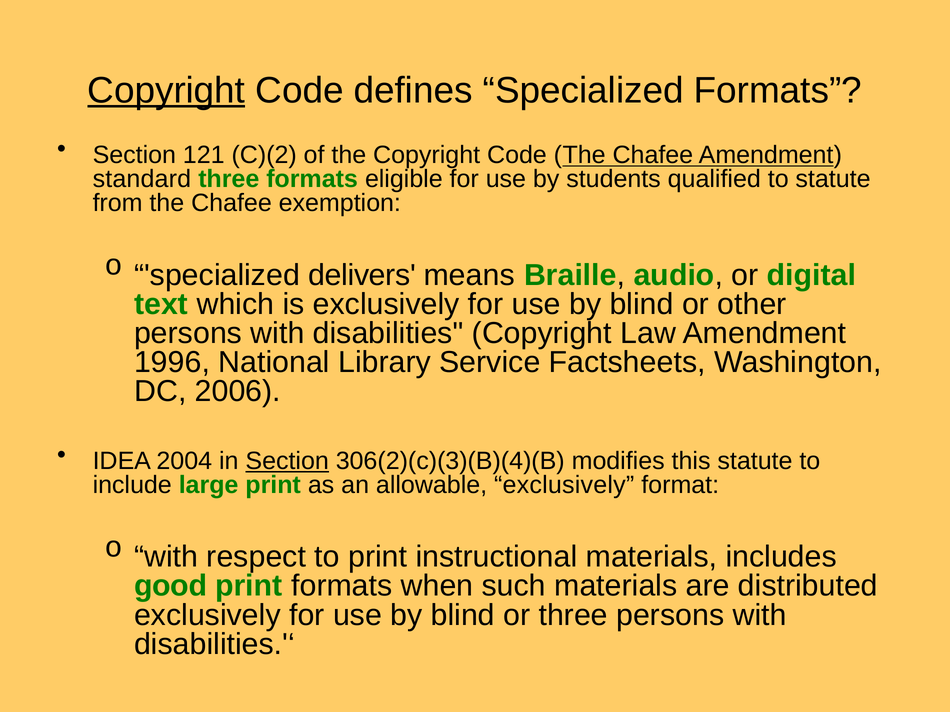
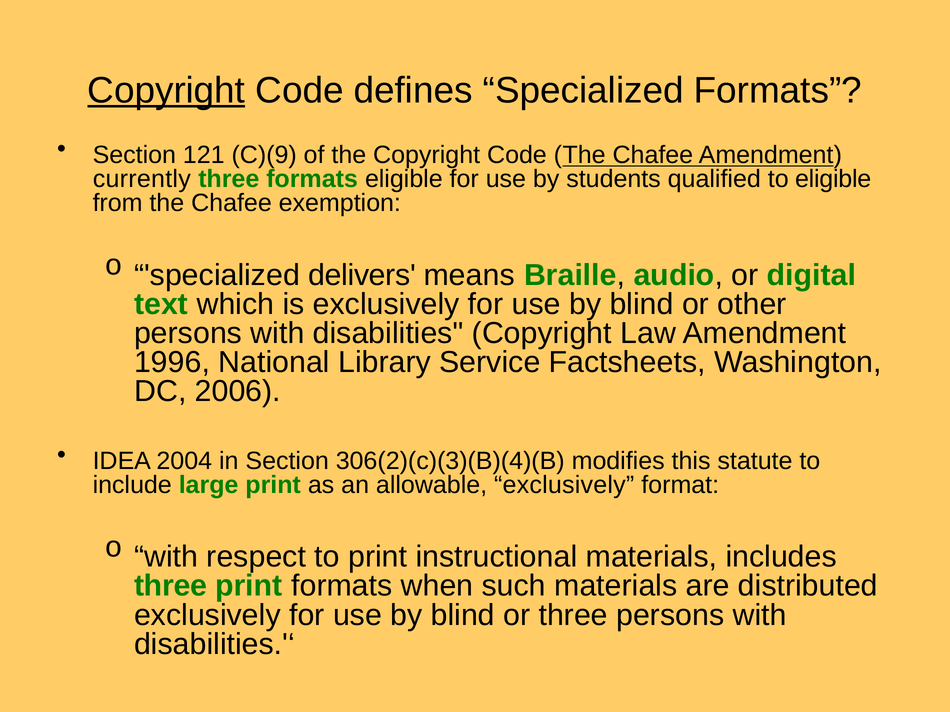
C)(2: C)(2 -> C)(9
standard: standard -> currently
to statute: statute -> eligible
Section at (287, 461) underline: present -> none
good at (171, 586): good -> three
